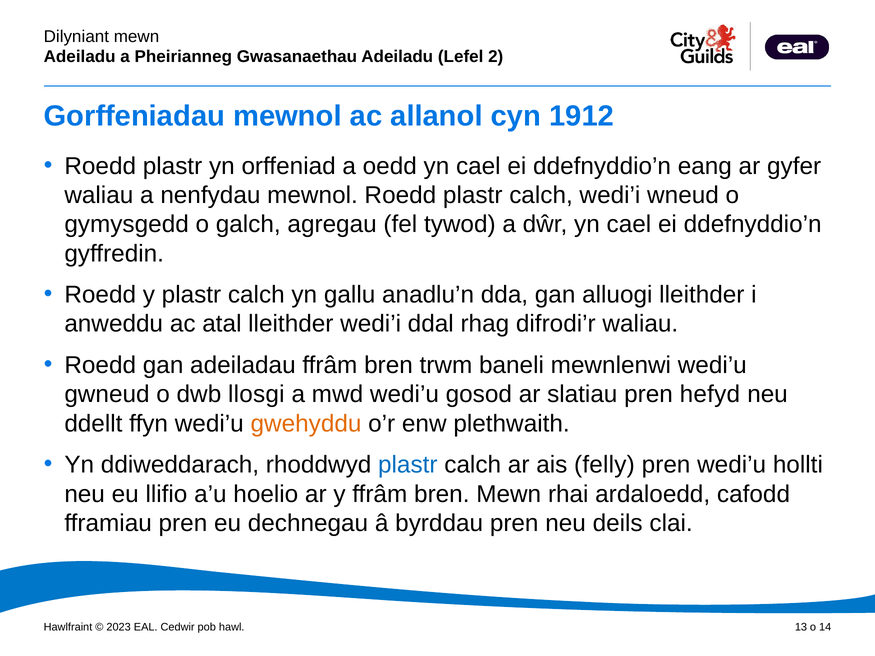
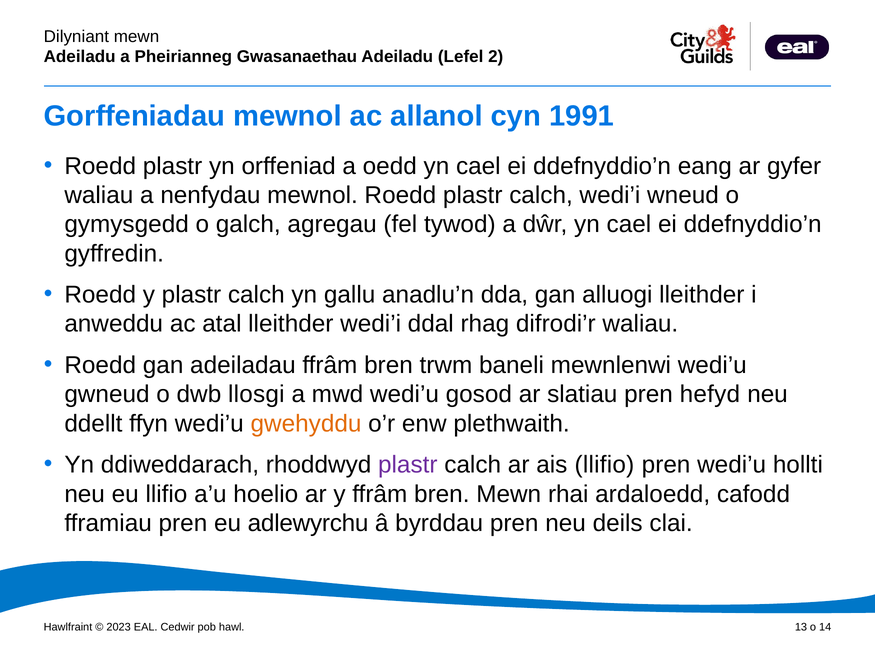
1912: 1912 -> 1991
plastr at (408, 465) colour: blue -> purple
ais felly: felly -> llifio
dechnegau: dechnegau -> adlewyrchu
